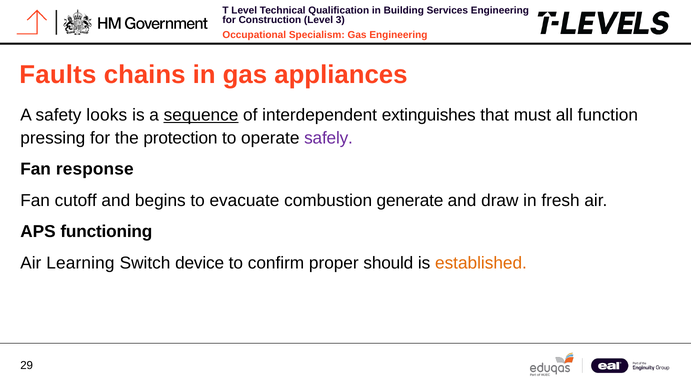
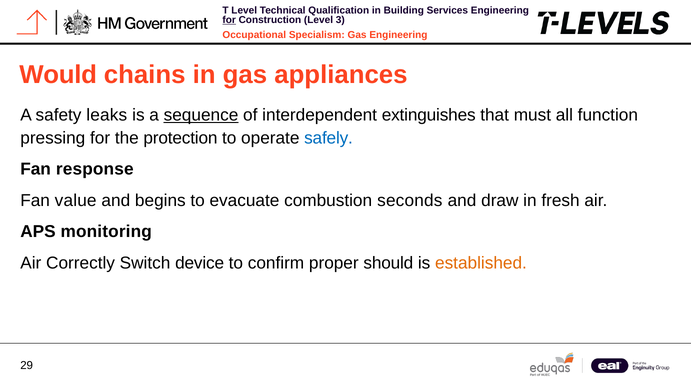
for at (229, 20) underline: none -> present
Faults: Faults -> Would
looks: looks -> leaks
safely colour: purple -> blue
cutoff: cutoff -> value
generate: generate -> seconds
functioning: functioning -> monitoring
Learning: Learning -> Correctly
